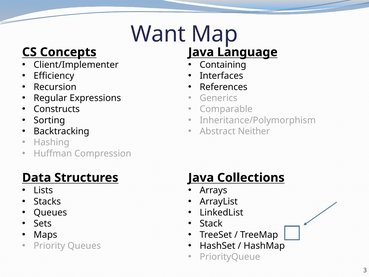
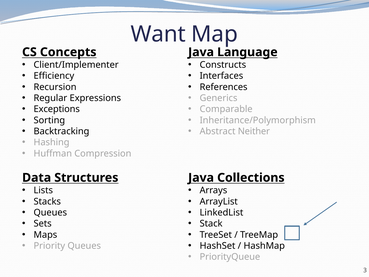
Containing: Containing -> Constructs
Constructs: Constructs -> Exceptions
